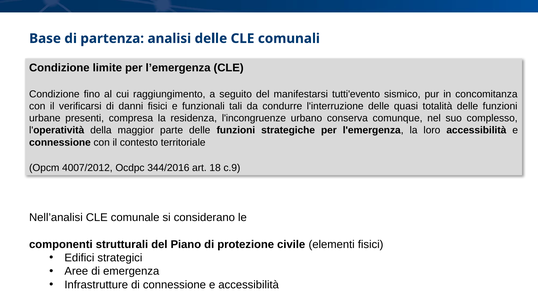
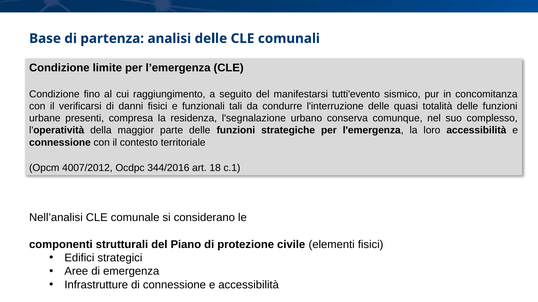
l'incongruenze: l'incongruenze -> l'segnalazione
c.9: c.9 -> c.1
